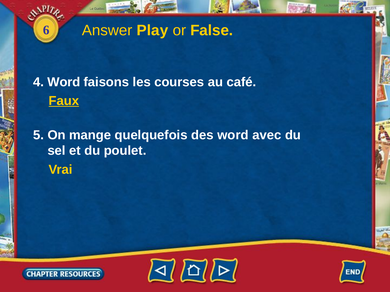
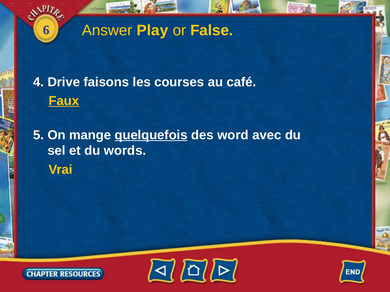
4 Word: Word -> Drive
quelquefois underline: none -> present
poulet: poulet -> words
